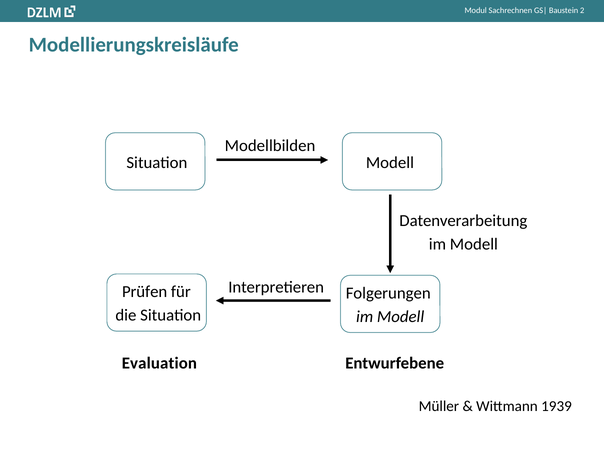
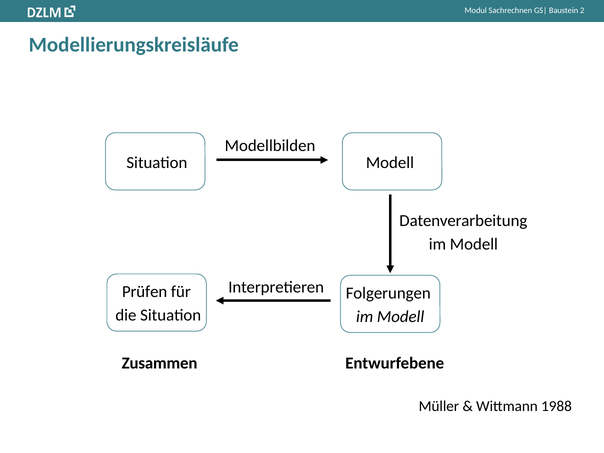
Evaluation: Evaluation -> Zusammen
1939: 1939 -> 1988
